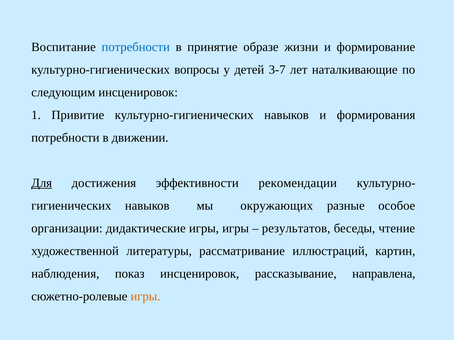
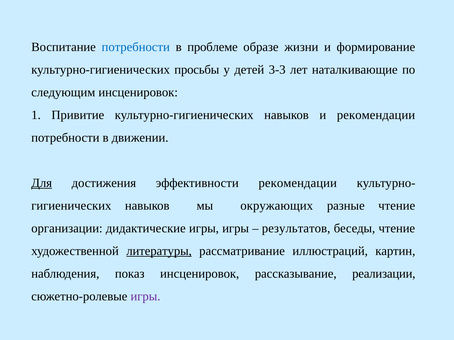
принятие: принятие -> проблеме
вопросы: вопросы -> просьбы
3-7: 3-7 -> 3-3
и формирования: формирования -> рекомендации
разные особое: особое -> чтение
литературы underline: none -> present
направлена: направлена -> реализации
игры at (145, 297) colour: orange -> purple
